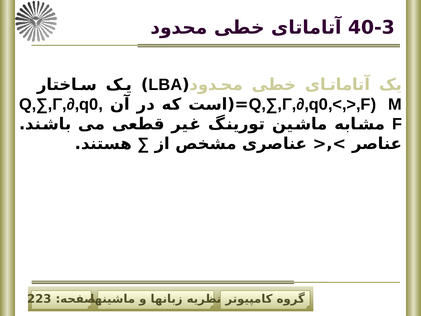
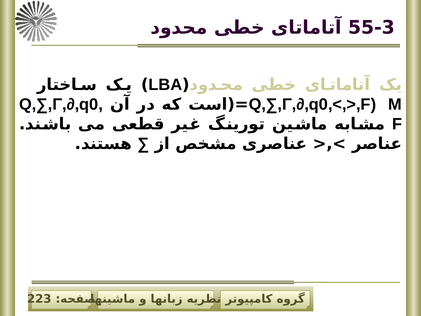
40-3: 40-3 -> 55-3
